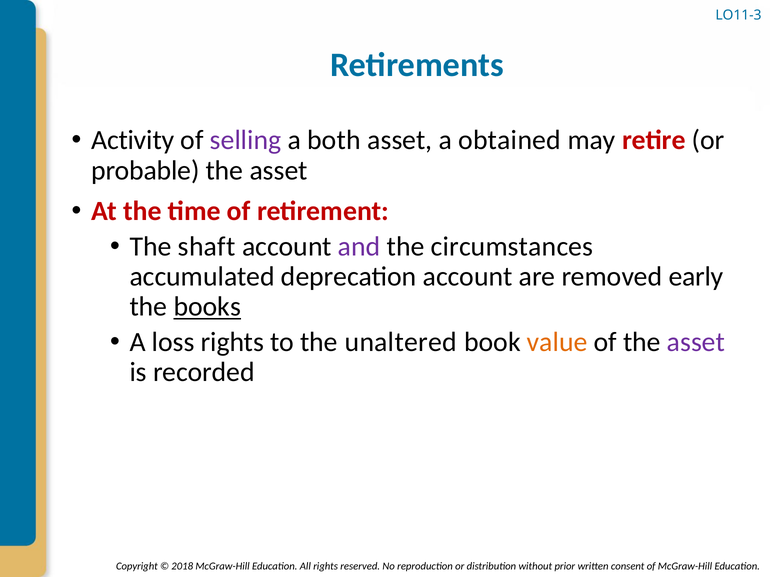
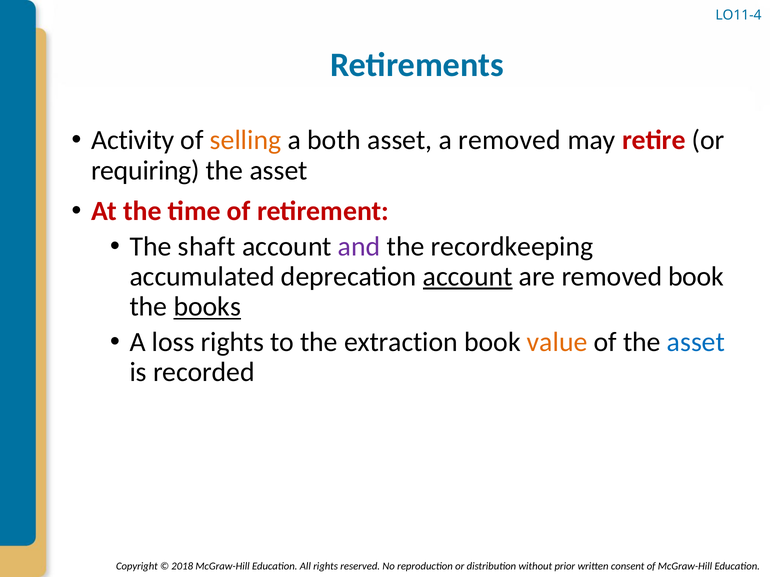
LO11-3: LO11-3 -> LO11-4
selling colour: purple -> orange
a obtained: obtained -> removed
probable: probable -> requiring
circumstances: circumstances -> recordkeeping
account at (468, 277) underline: none -> present
removed early: early -> book
unaltered: unaltered -> extraction
asset at (696, 342) colour: purple -> blue
